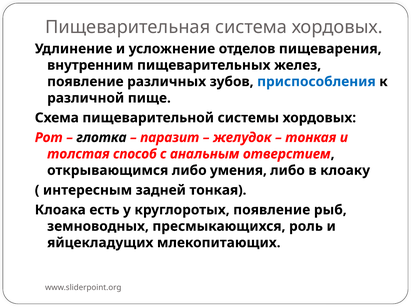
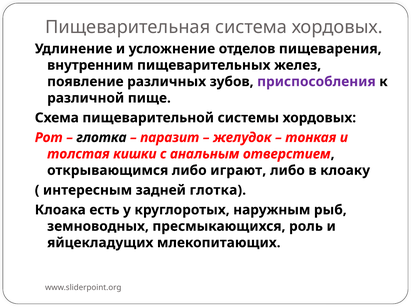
приспособления colour: blue -> purple
способ: способ -> кишки
умения: умения -> играют
задней тонкая: тонкая -> глотка
круглоротых появление: появление -> наружным
